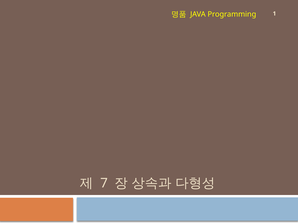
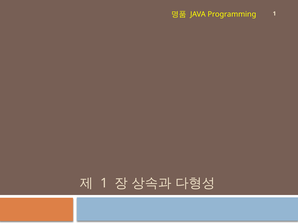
7 at (104, 183): 7 -> 1
